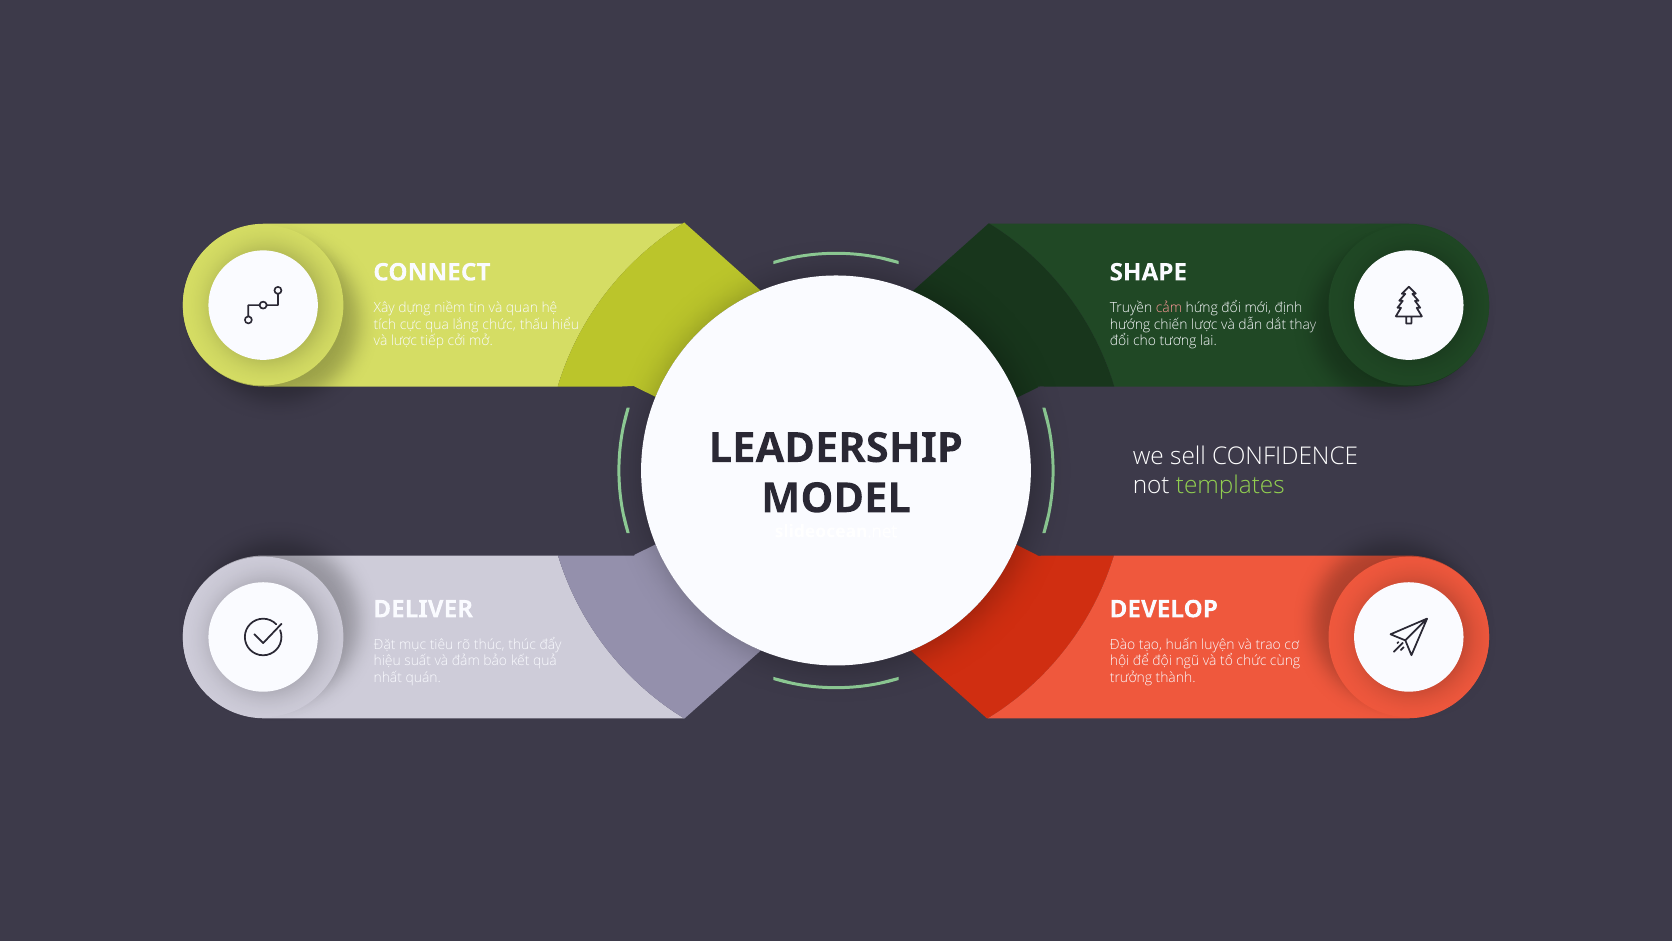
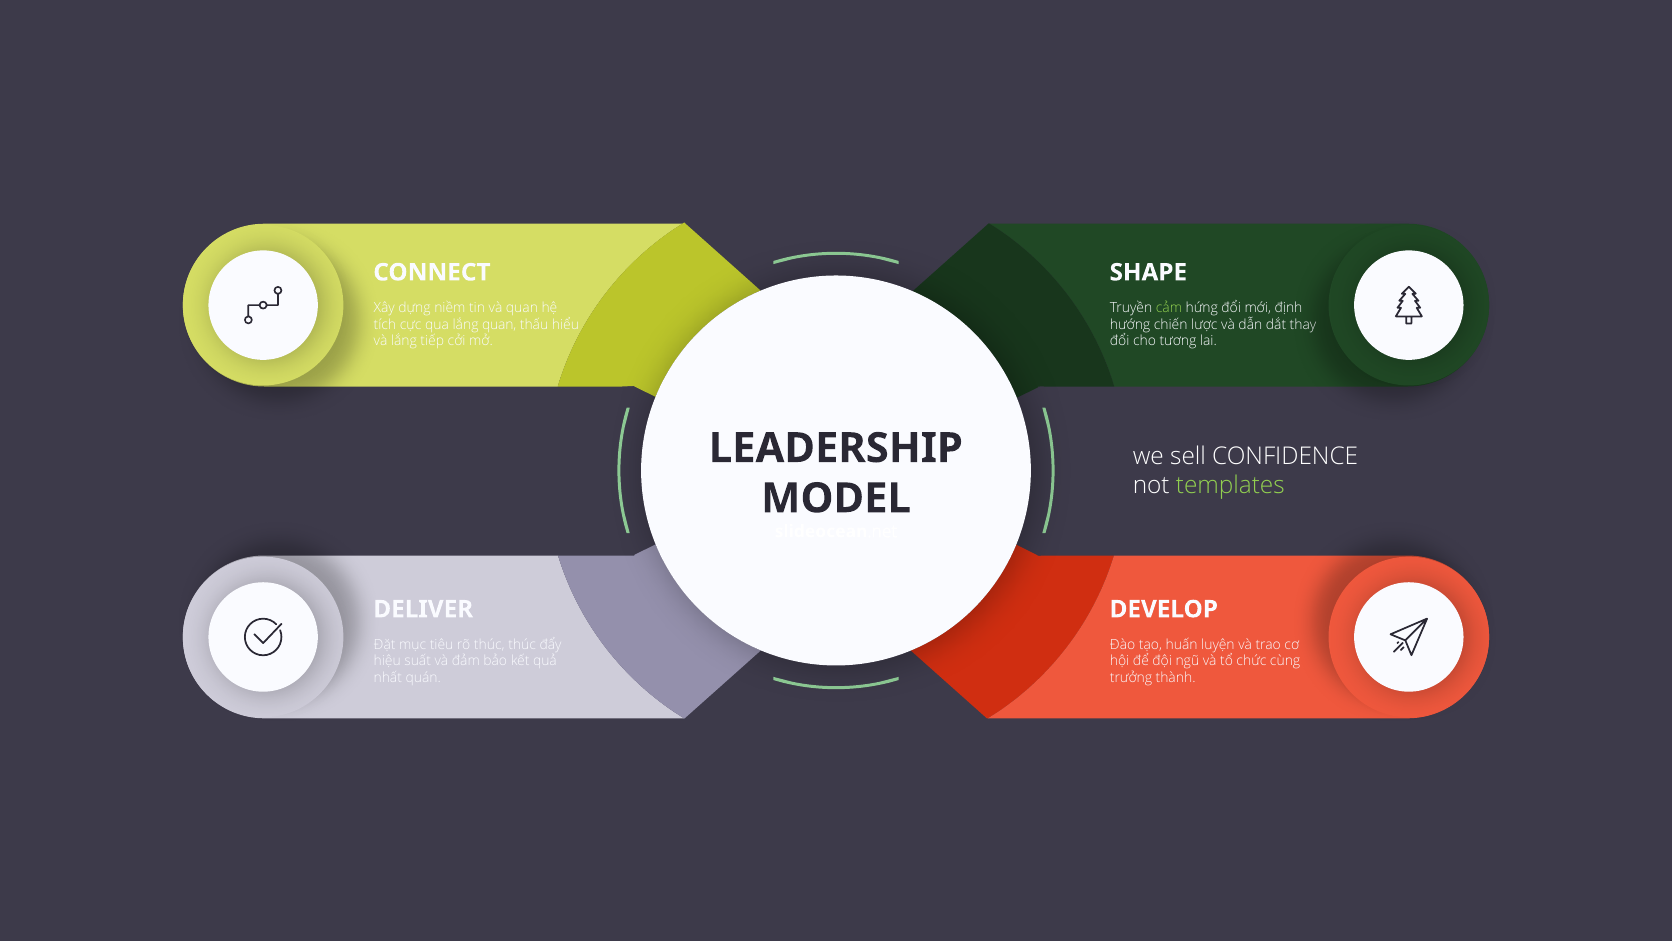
cảm colour: pink -> light green
lắng chức: chức -> quan
và lược: lược -> lắng
